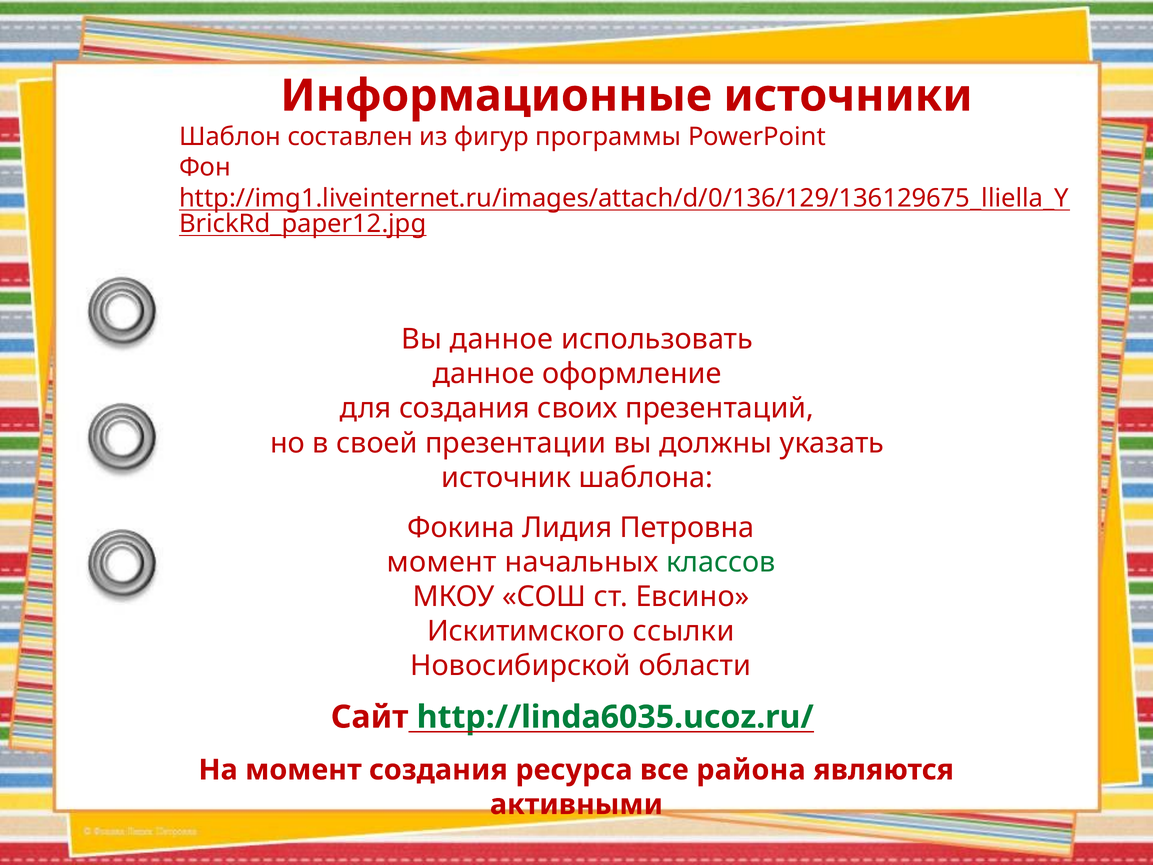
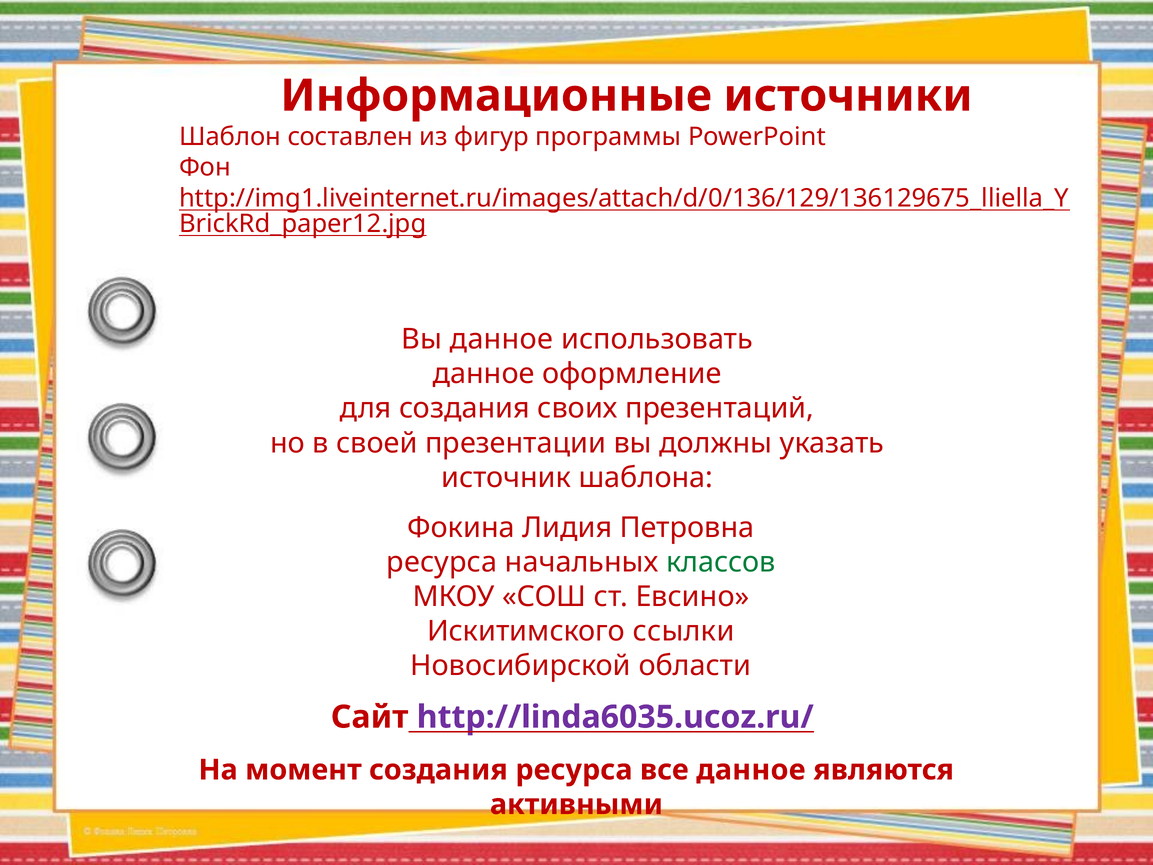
момент at (442, 562): момент -> ресурса
http://linda6035.ucoz.ru/ colour: green -> purple
все района: района -> данное
